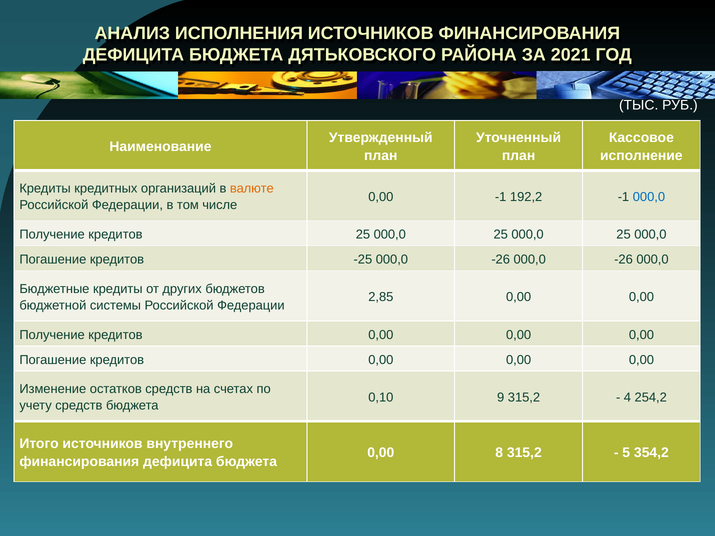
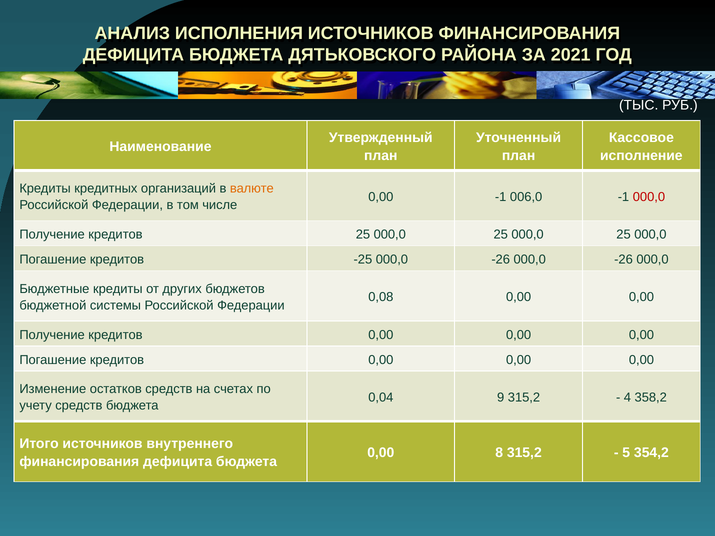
192,2: 192,2 -> 006,0
000,0 at (649, 197) colour: blue -> red
2,85: 2,85 -> 0,08
0,10: 0,10 -> 0,04
254,2: 254,2 -> 358,2
